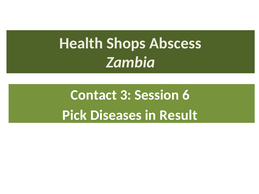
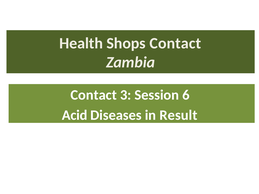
Shops Abscess: Abscess -> Contact
Pick: Pick -> Acid
